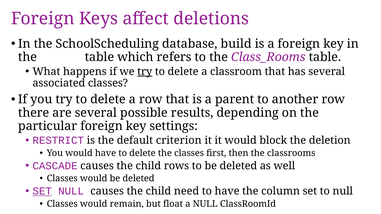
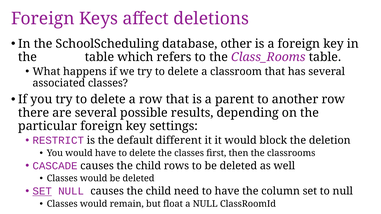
build: build -> other
try at (145, 72) underline: present -> none
criterion: criterion -> different
